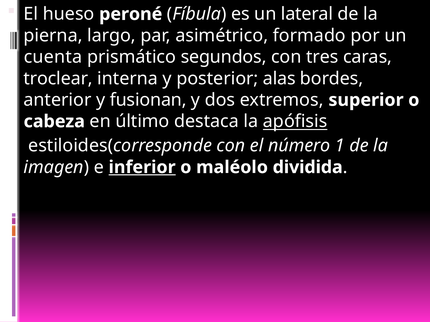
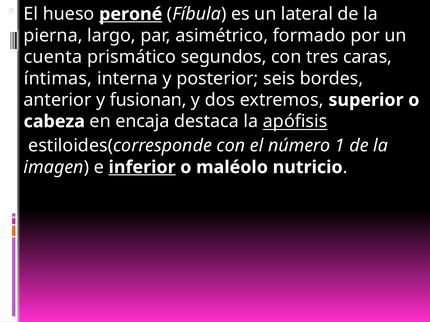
peroné underline: none -> present
troclear: troclear -> íntimas
alas: alas -> seis
último: último -> encaja
dividida: dividida -> nutricio
